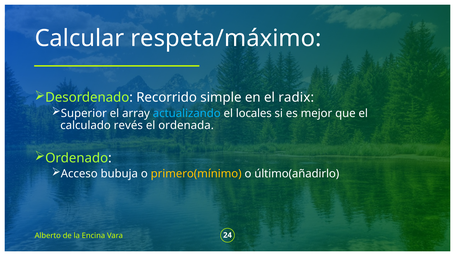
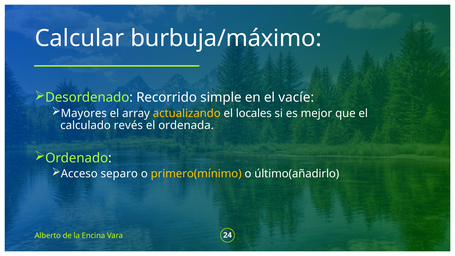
respeta/máximo: respeta/máximo -> burbuja/máximo
radix: radix -> vacíe
Superior: Superior -> Mayores
actualizando colour: light blue -> yellow
bubuja: bubuja -> separo
